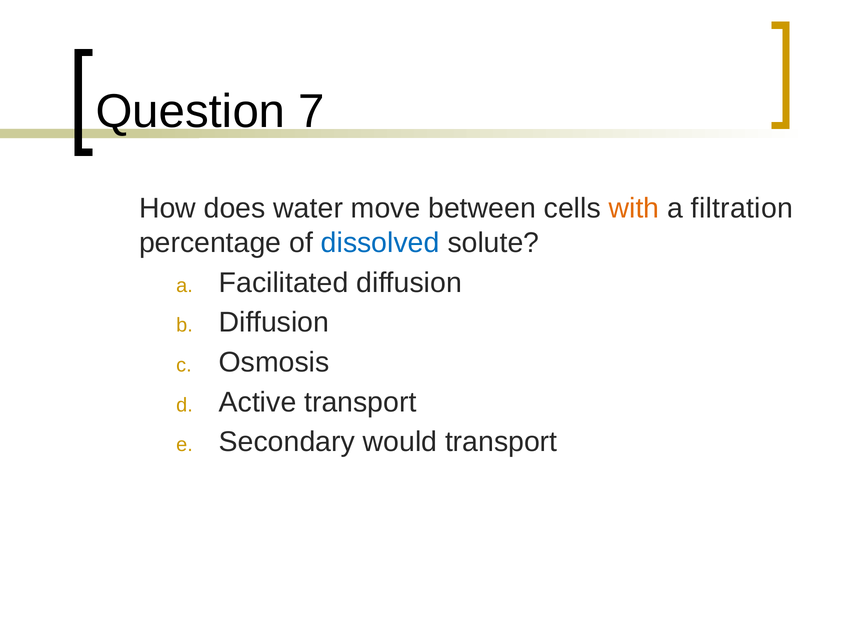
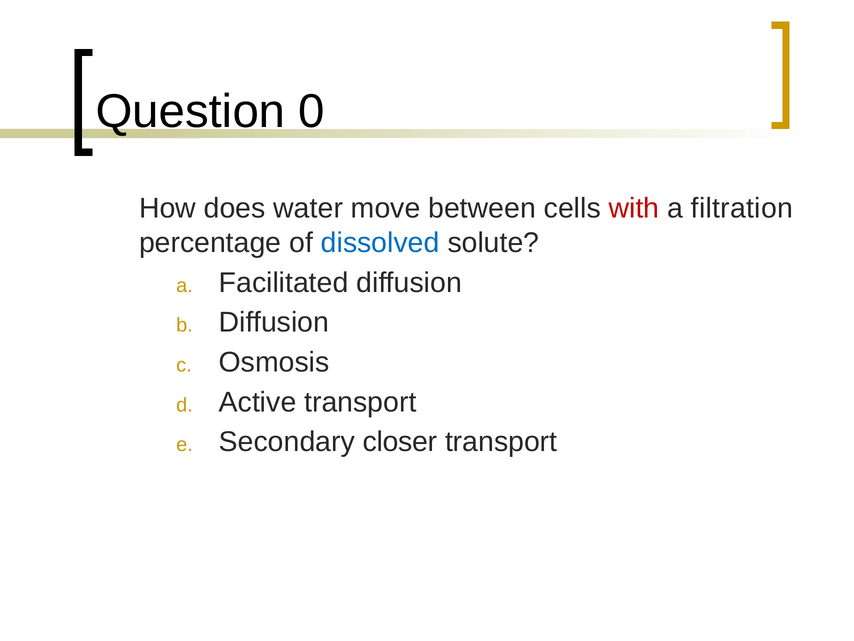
7: 7 -> 0
with colour: orange -> red
would: would -> closer
